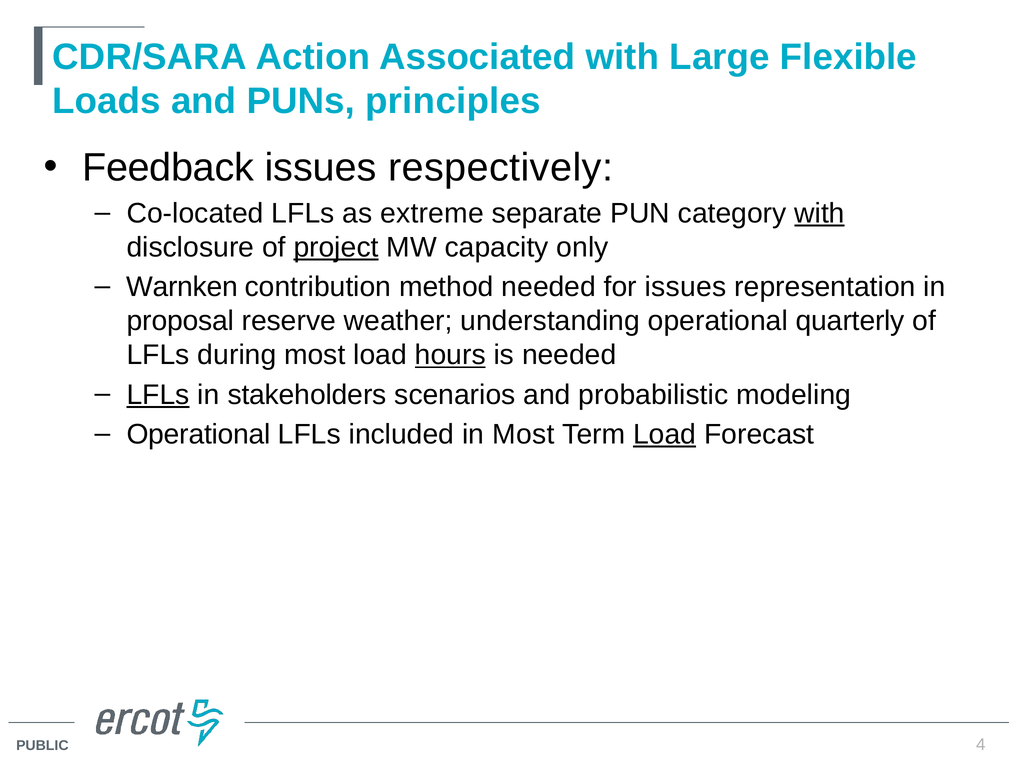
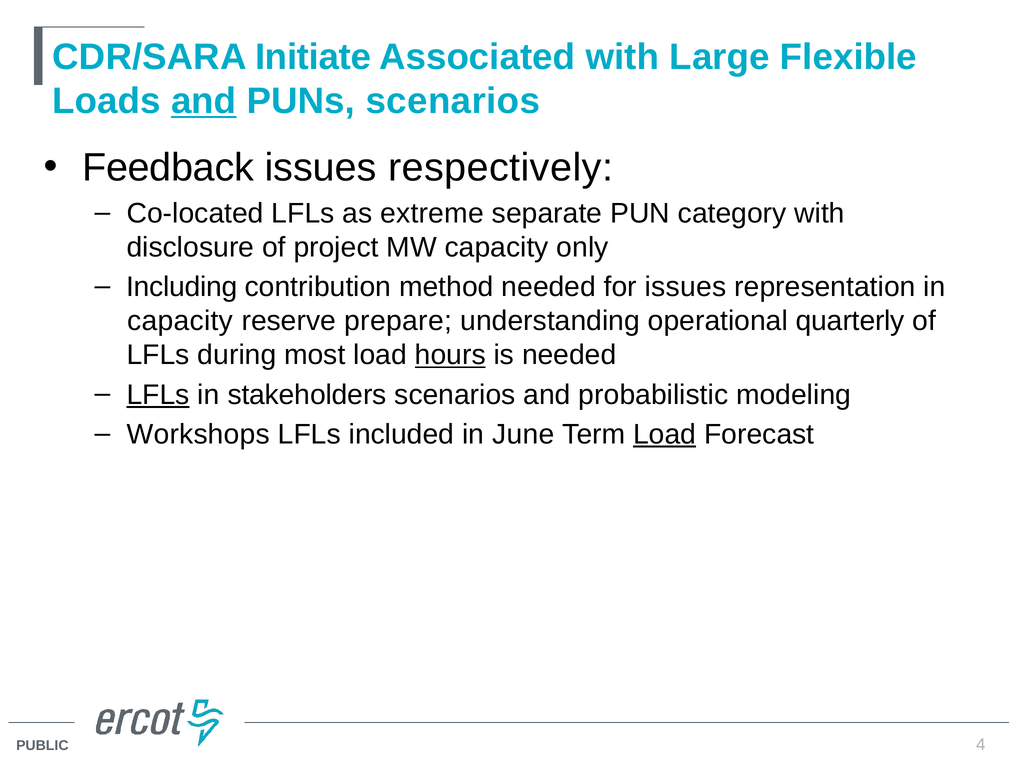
Action: Action -> Initiate
and at (204, 101) underline: none -> present
PUNs principles: principles -> scenarios
with at (819, 213) underline: present -> none
project underline: present -> none
Warnken: Warnken -> Including
proposal at (180, 321): proposal -> capacity
weather: weather -> prepare
Operational at (199, 434): Operational -> Workshops
in Most: Most -> June
